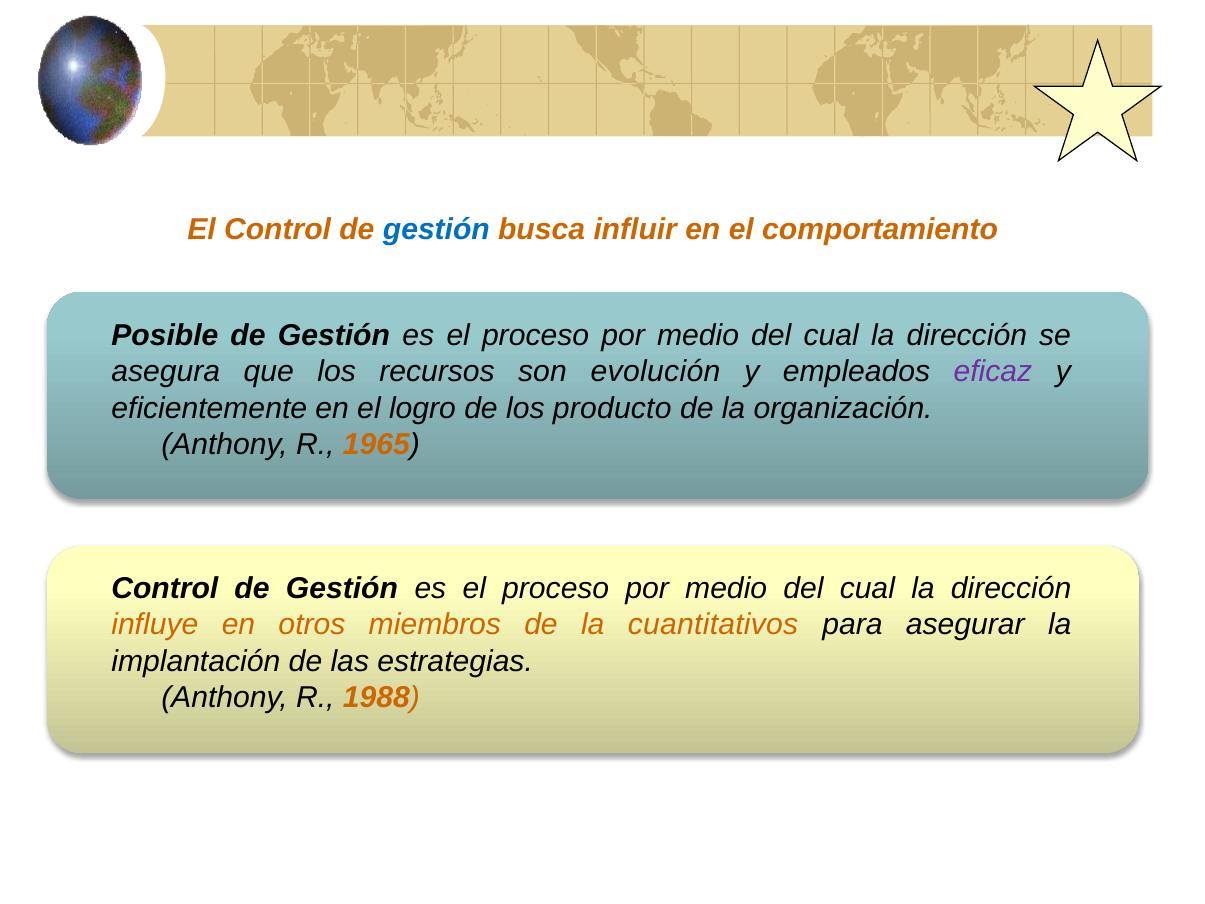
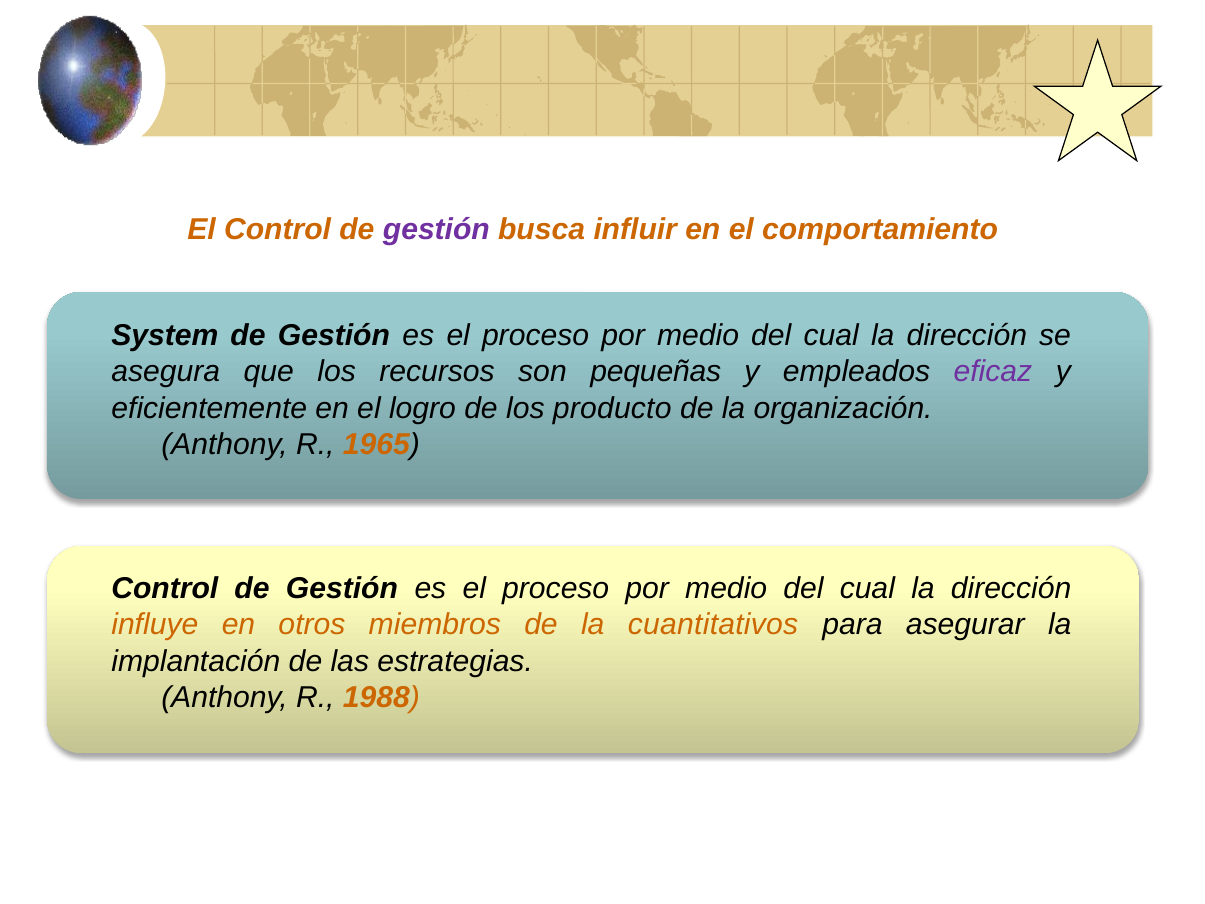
gestión at (436, 229) colour: blue -> purple
Posible: Posible -> System
evolución: evolución -> pequeñas
